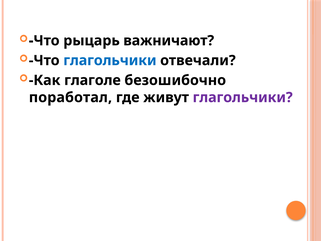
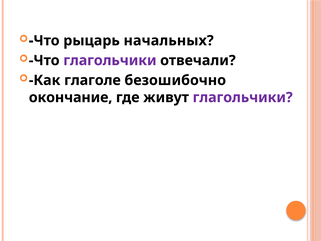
важничают: важничают -> начальных
глагольчики at (110, 60) colour: blue -> purple
поработал: поработал -> окончание
